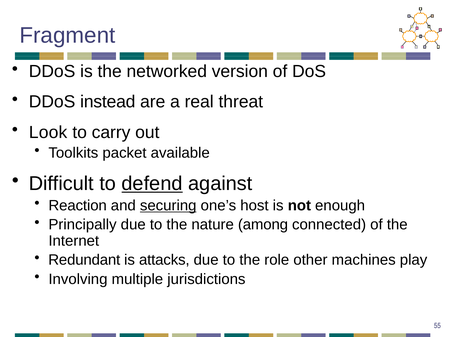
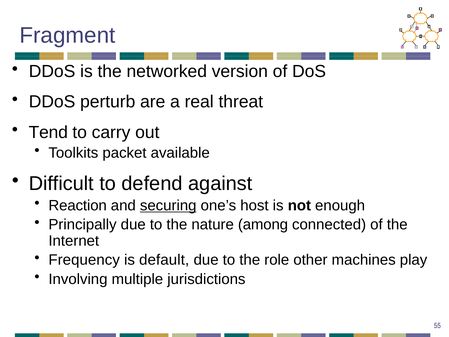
instead: instead -> perturb
Look: Look -> Tend
defend underline: present -> none
Redundant: Redundant -> Frequency
attacks: attacks -> default
